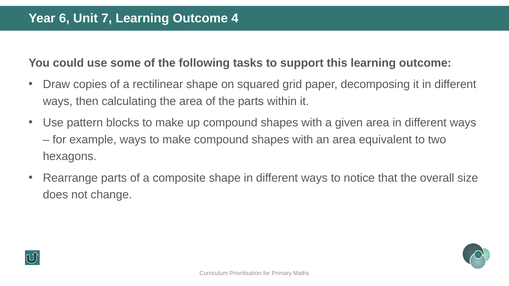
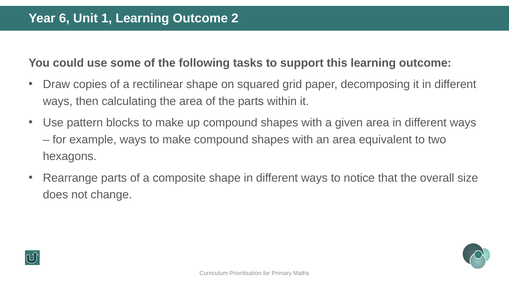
7: 7 -> 1
4: 4 -> 2
